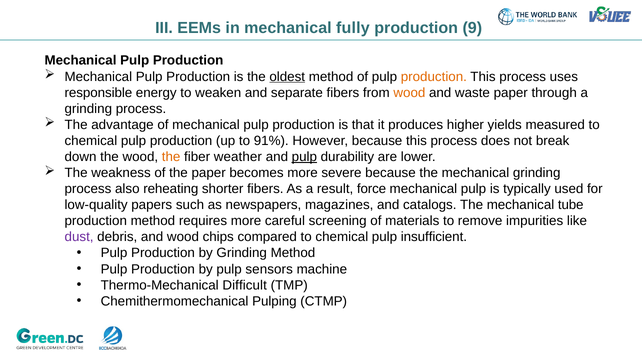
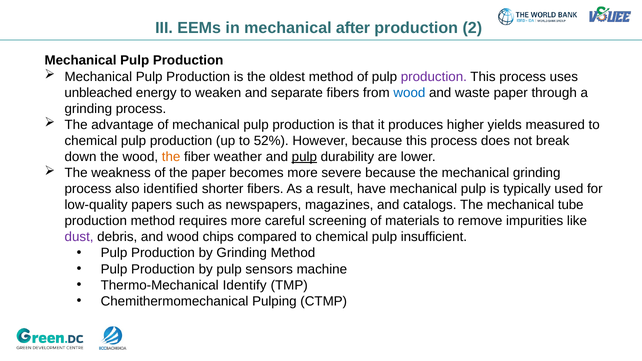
fully: fully -> after
9: 9 -> 2
oldest underline: present -> none
production at (434, 77) colour: orange -> purple
responsible: responsible -> unbleached
wood at (409, 93) colour: orange -> blue
91%: 91% -> 52%
reheating: reheating -> identified
force: force -> have
Difficult: Difficult -> Identify
